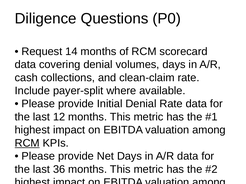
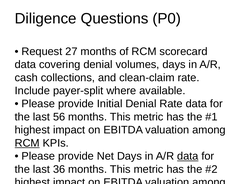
14: 14 -> 27
12: 12 -> 56
data at (188, 157) underline: none -> present
